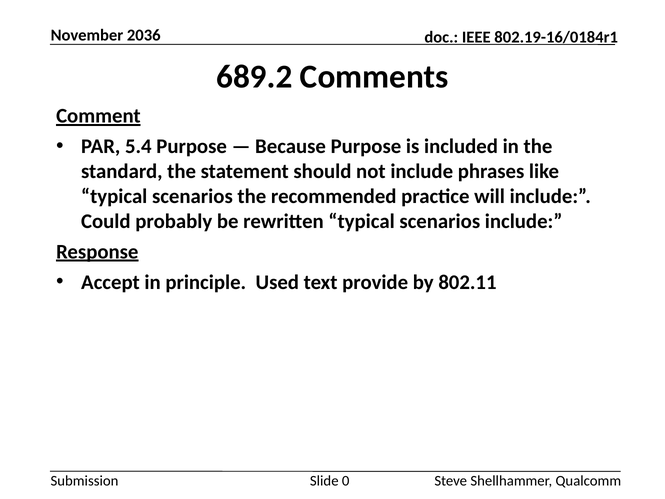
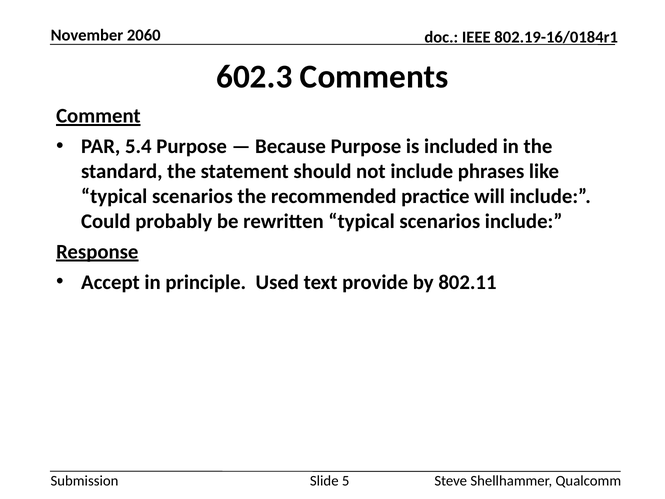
2036: 2036 -> 2060
689.2: 689.2 -> 602.3
0: 0 -> 5
